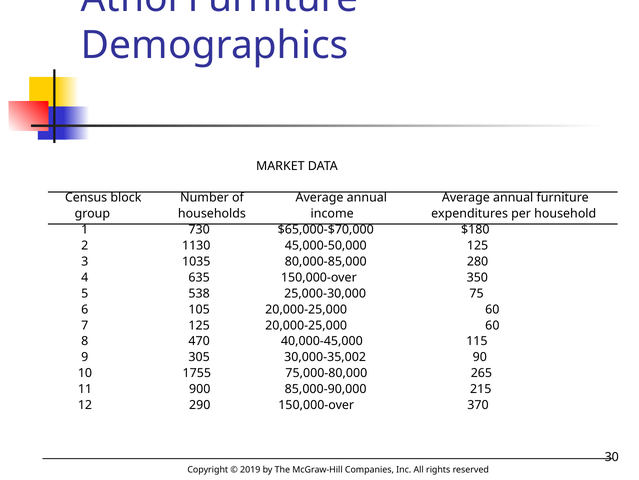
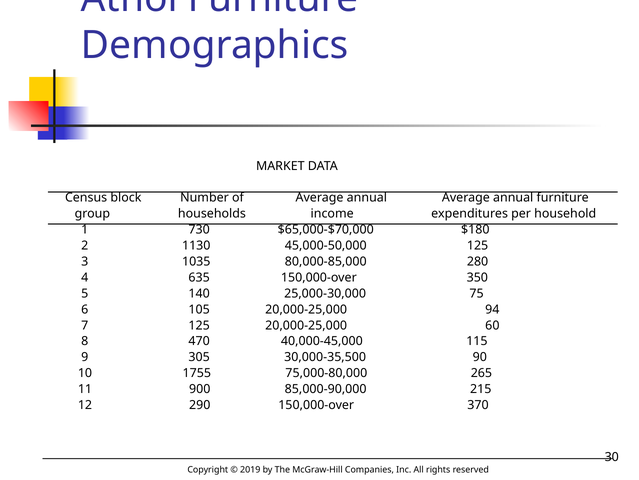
538: 538 -> 140
105 20,000-25,000 60: 60 -> 94
30,000-35,002: 30,000-35,002 -> 30,000-35,500
